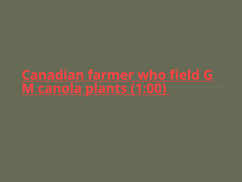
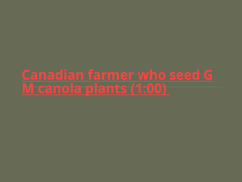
field: field -> seed
